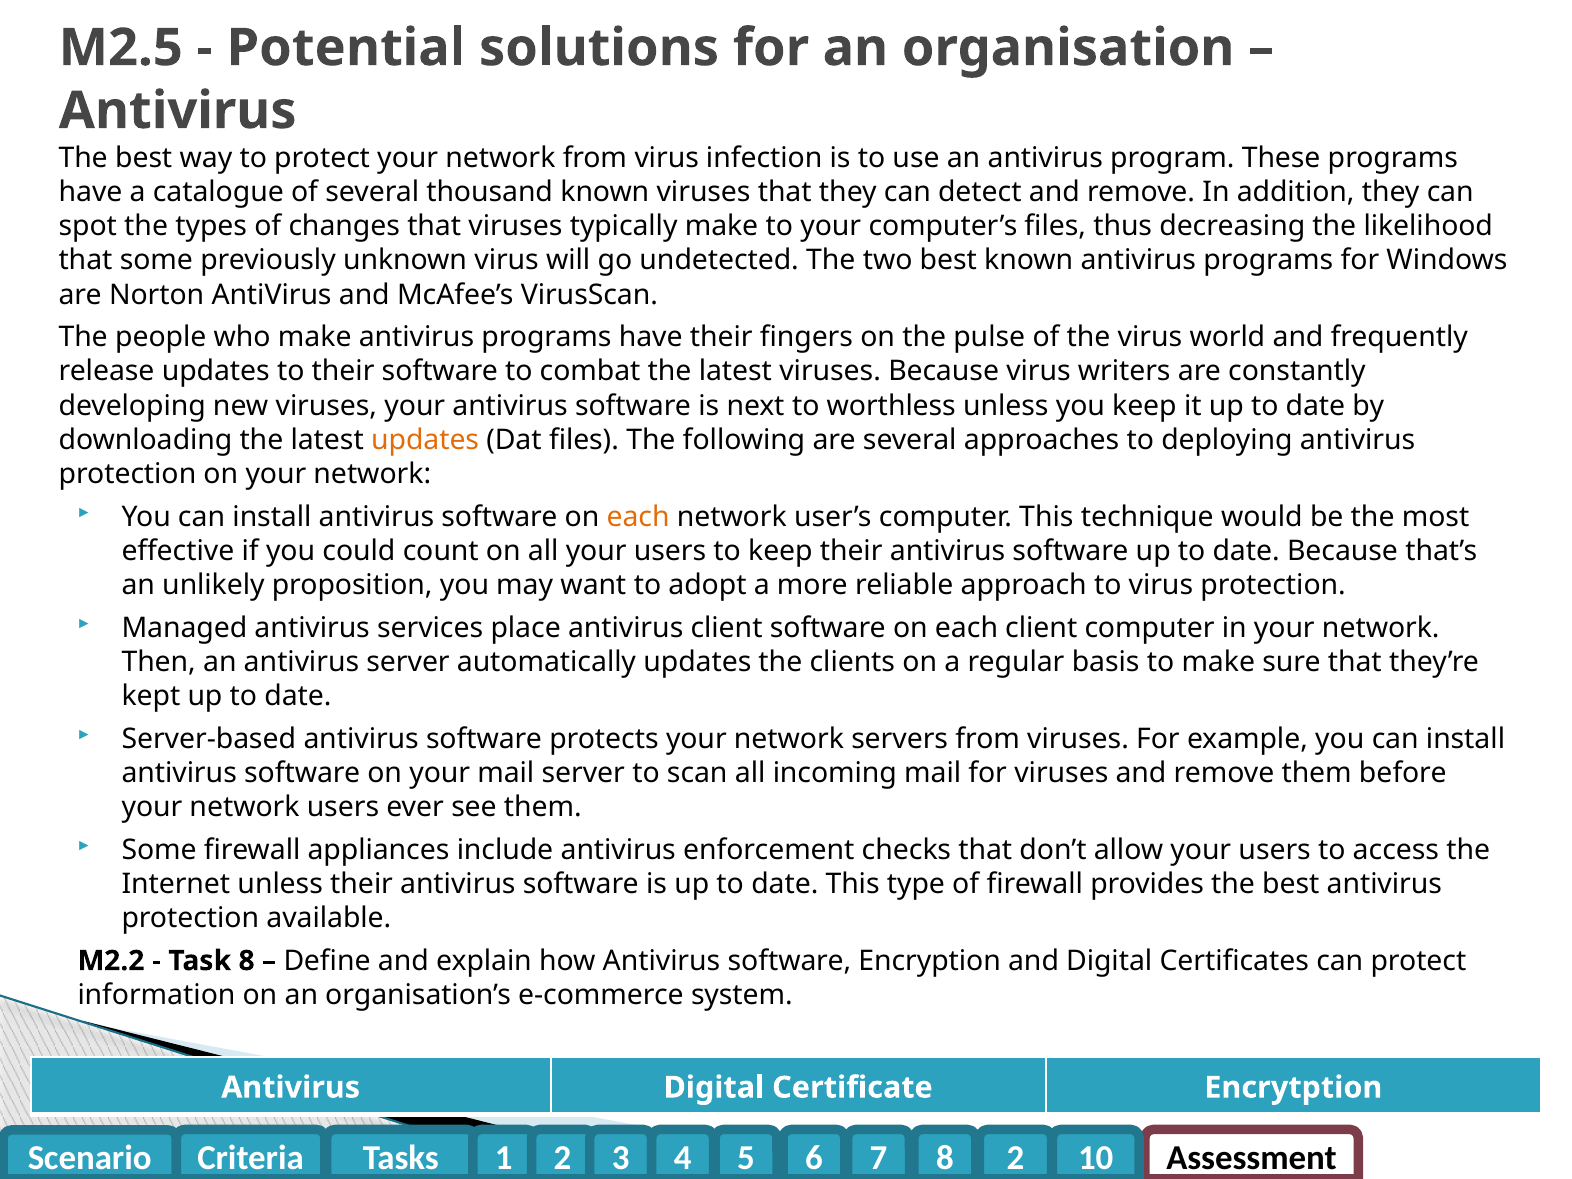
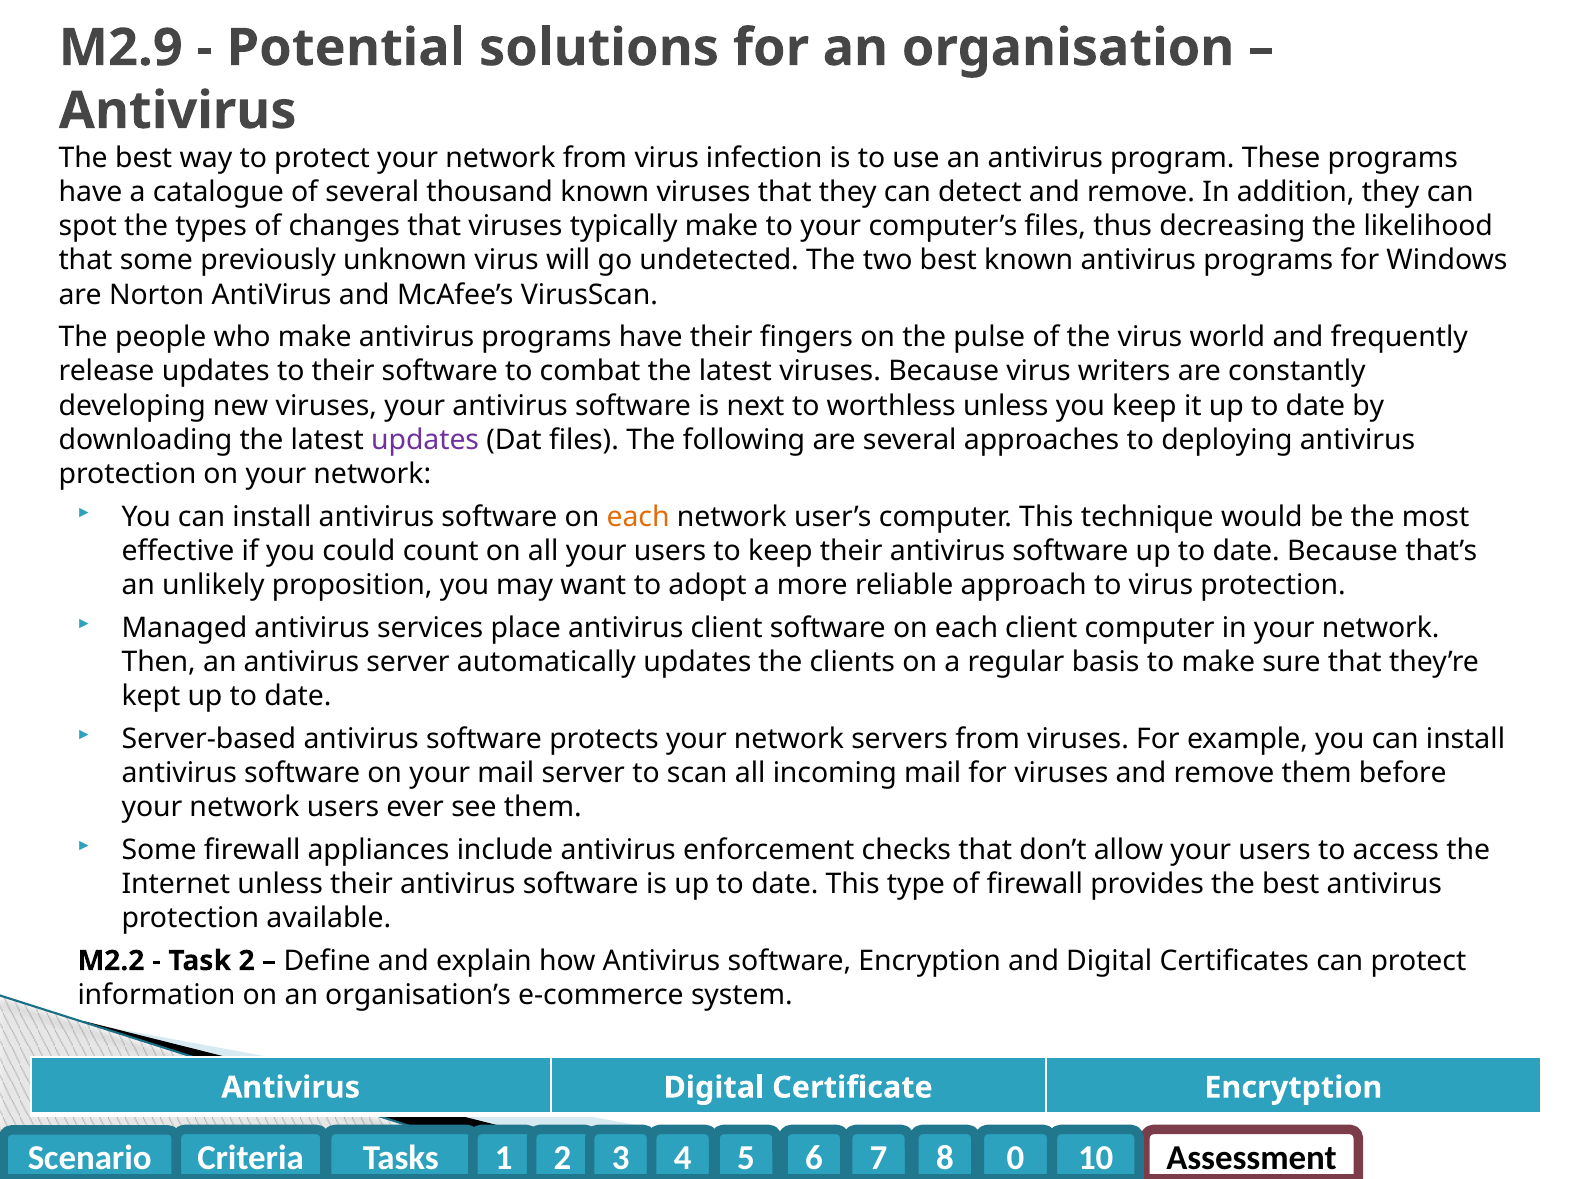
M2.5: M2.5 -> M2.9
updates at (425, 440) colour: orange -> purple
Task 8: 8 -> 2
2 at (1016, 1158): 2 -> 0
